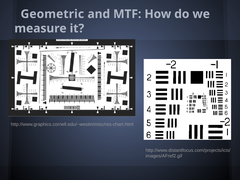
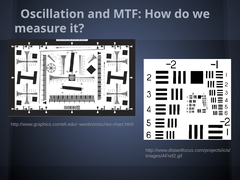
Geometric: Geometric -> Oscillation
